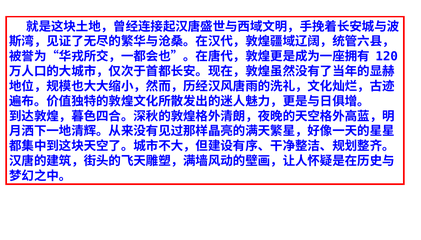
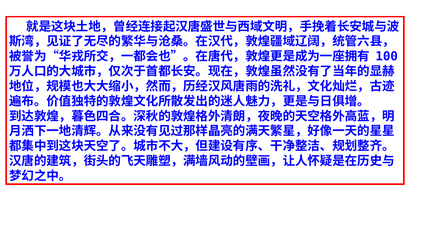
120: 120 -> 100
